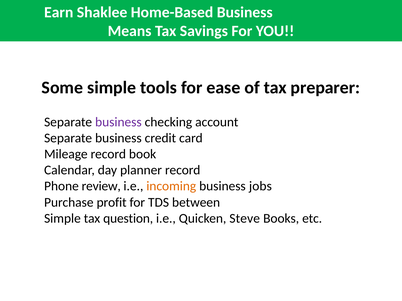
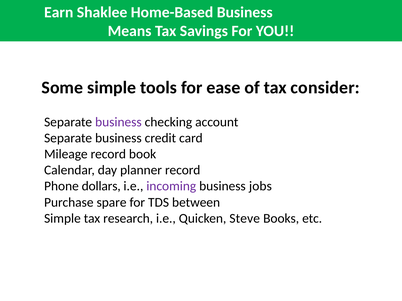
preparer: preparer -> consider
review: review -> dollars
incoming colour: orange -> purple
profit: profit -> spare
question: question -> research
